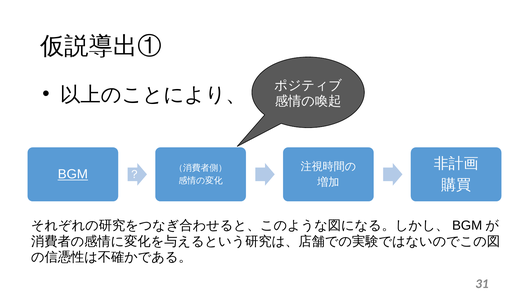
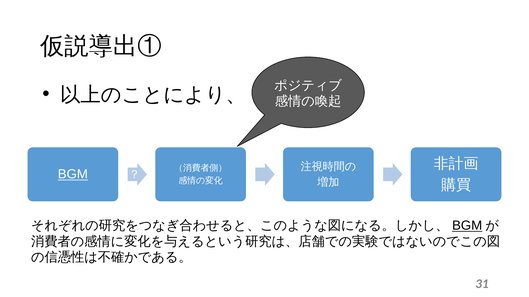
BGM at (467, 226) underline: none -> present
